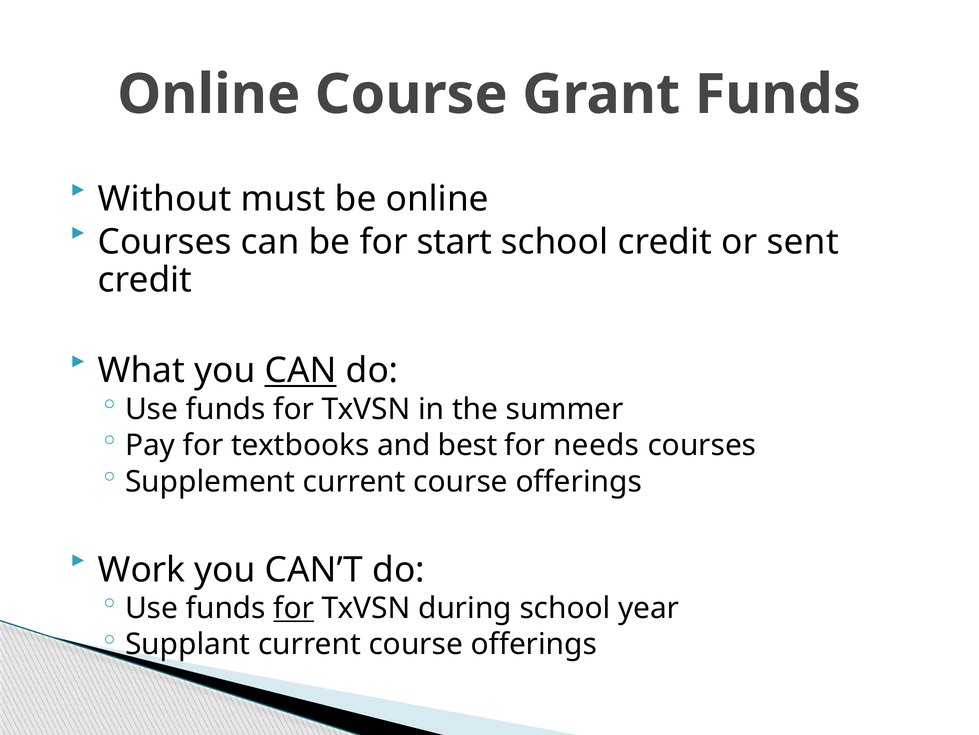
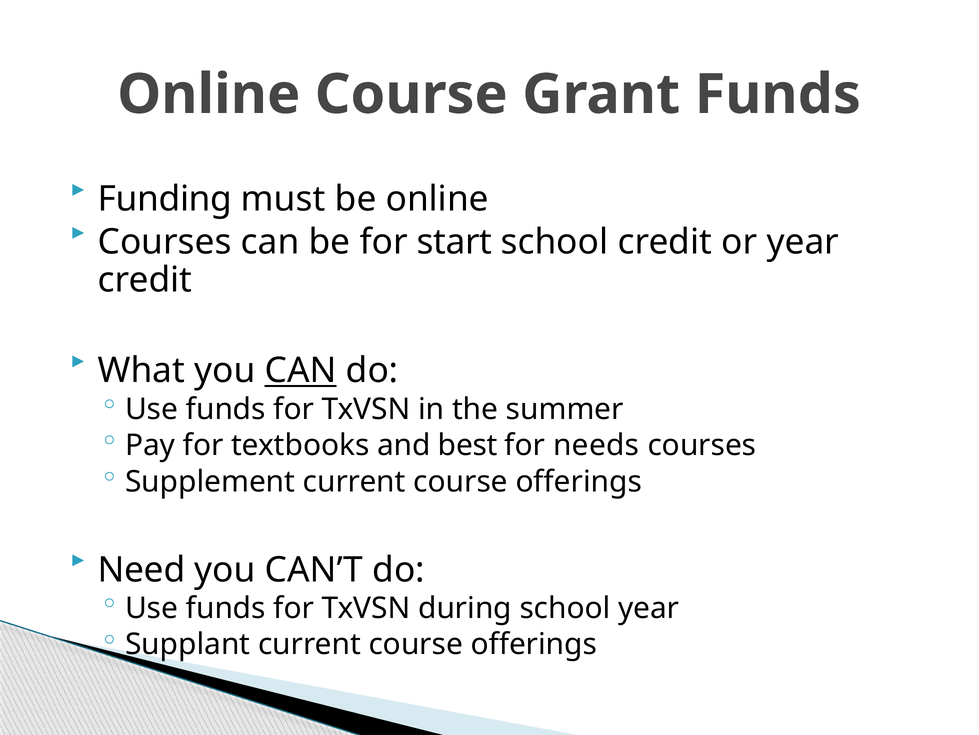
Without: Without -> Funding
or sent: sent -> year
Work: Work -> Need
for at (294, 608) underline: present -> none
